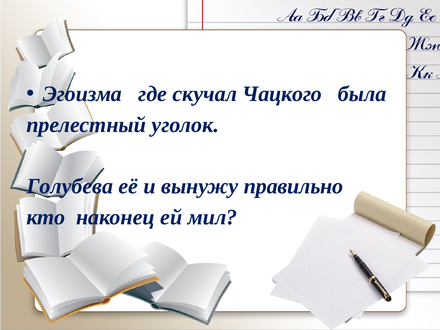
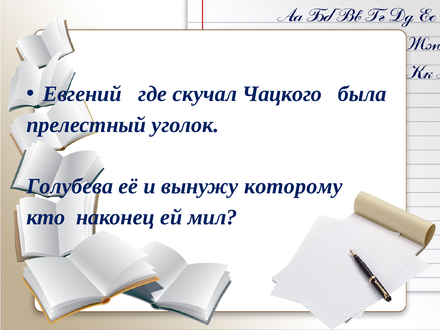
Эгоизма: Эгоизма -> Евгений
правильно: правильно -> которому
